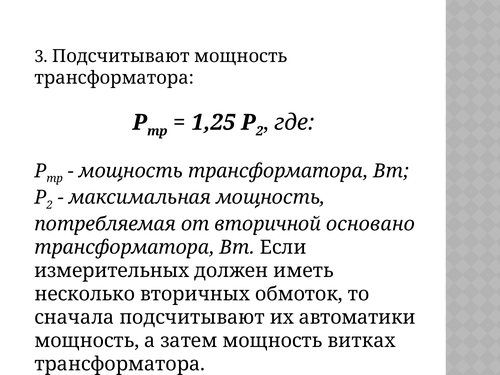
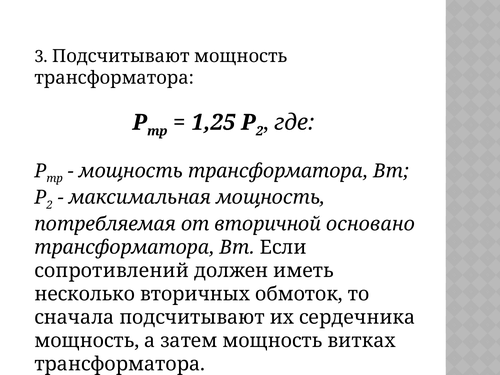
измерительных: измерительных -> сопротивлений
автоматики: автоматики -> сердечника
